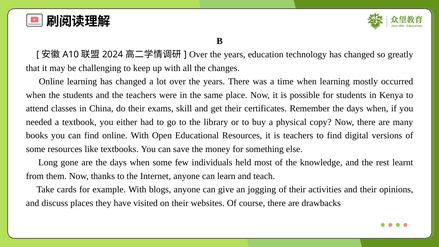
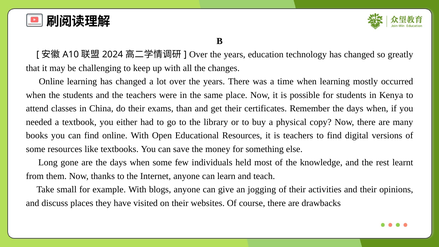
skill: skill -> than
cards: cards -> small
